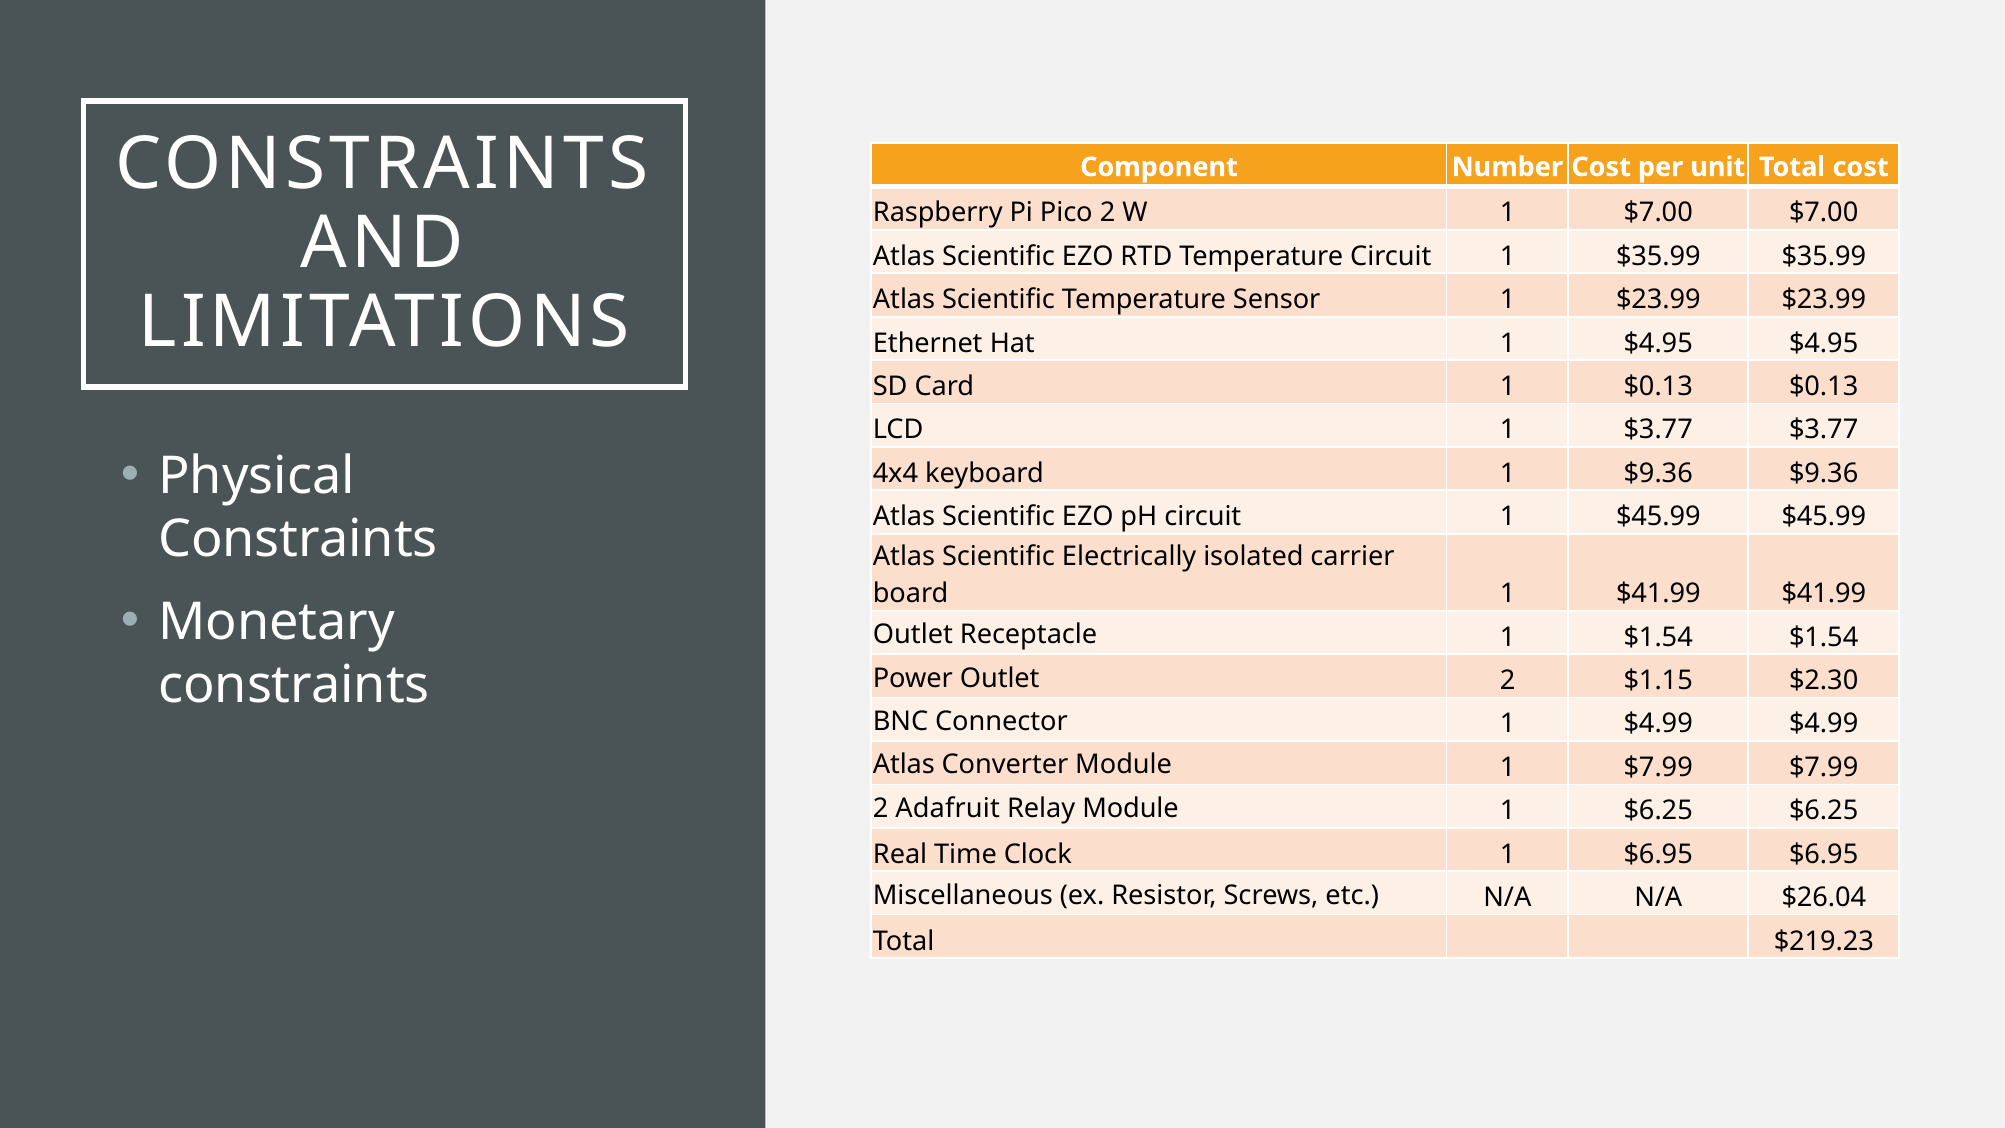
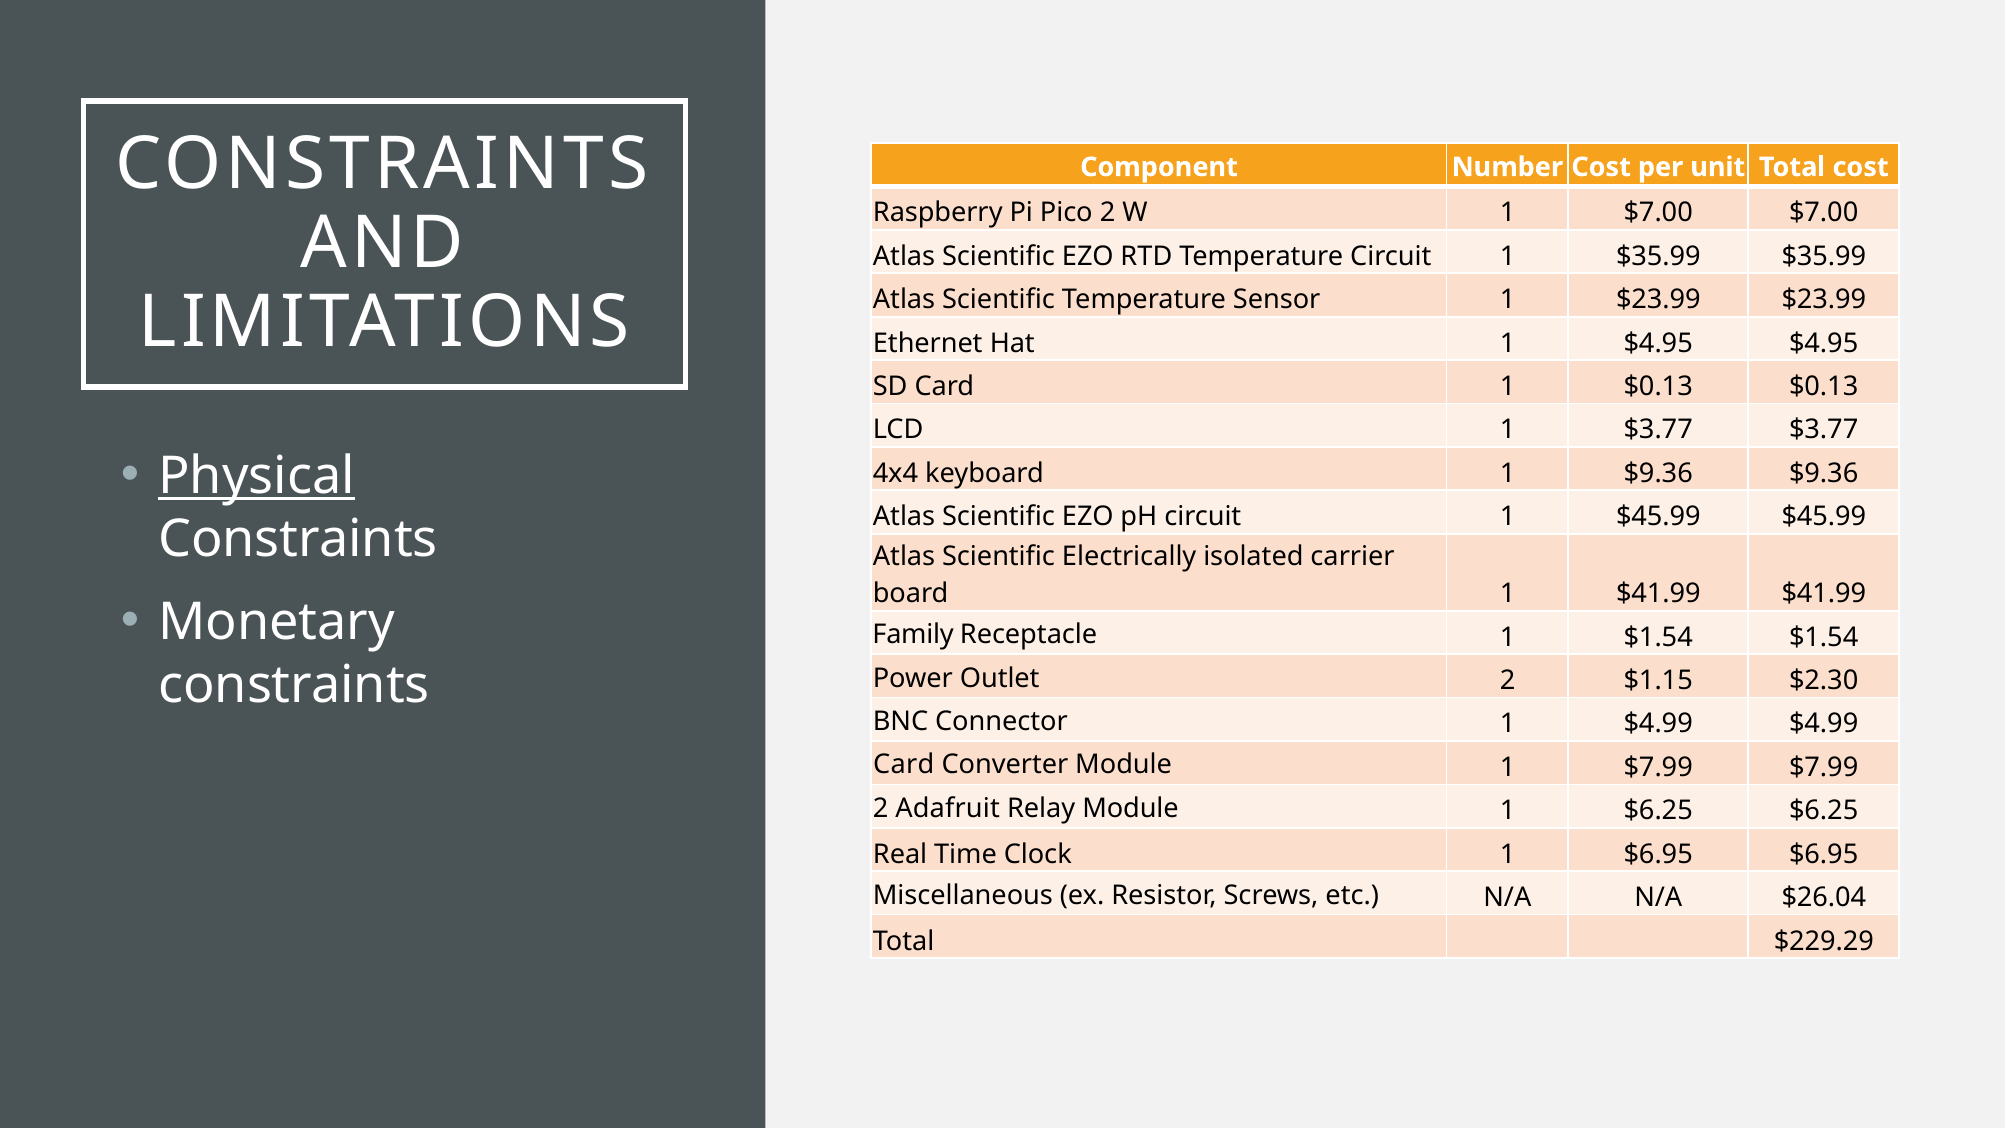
Physical underline: none -> present
Outlet at (913, 635): Outlet -> Family
Atlas at (904, 765): Atlas -> Card
$219.23: $219.23 -> $229.29
